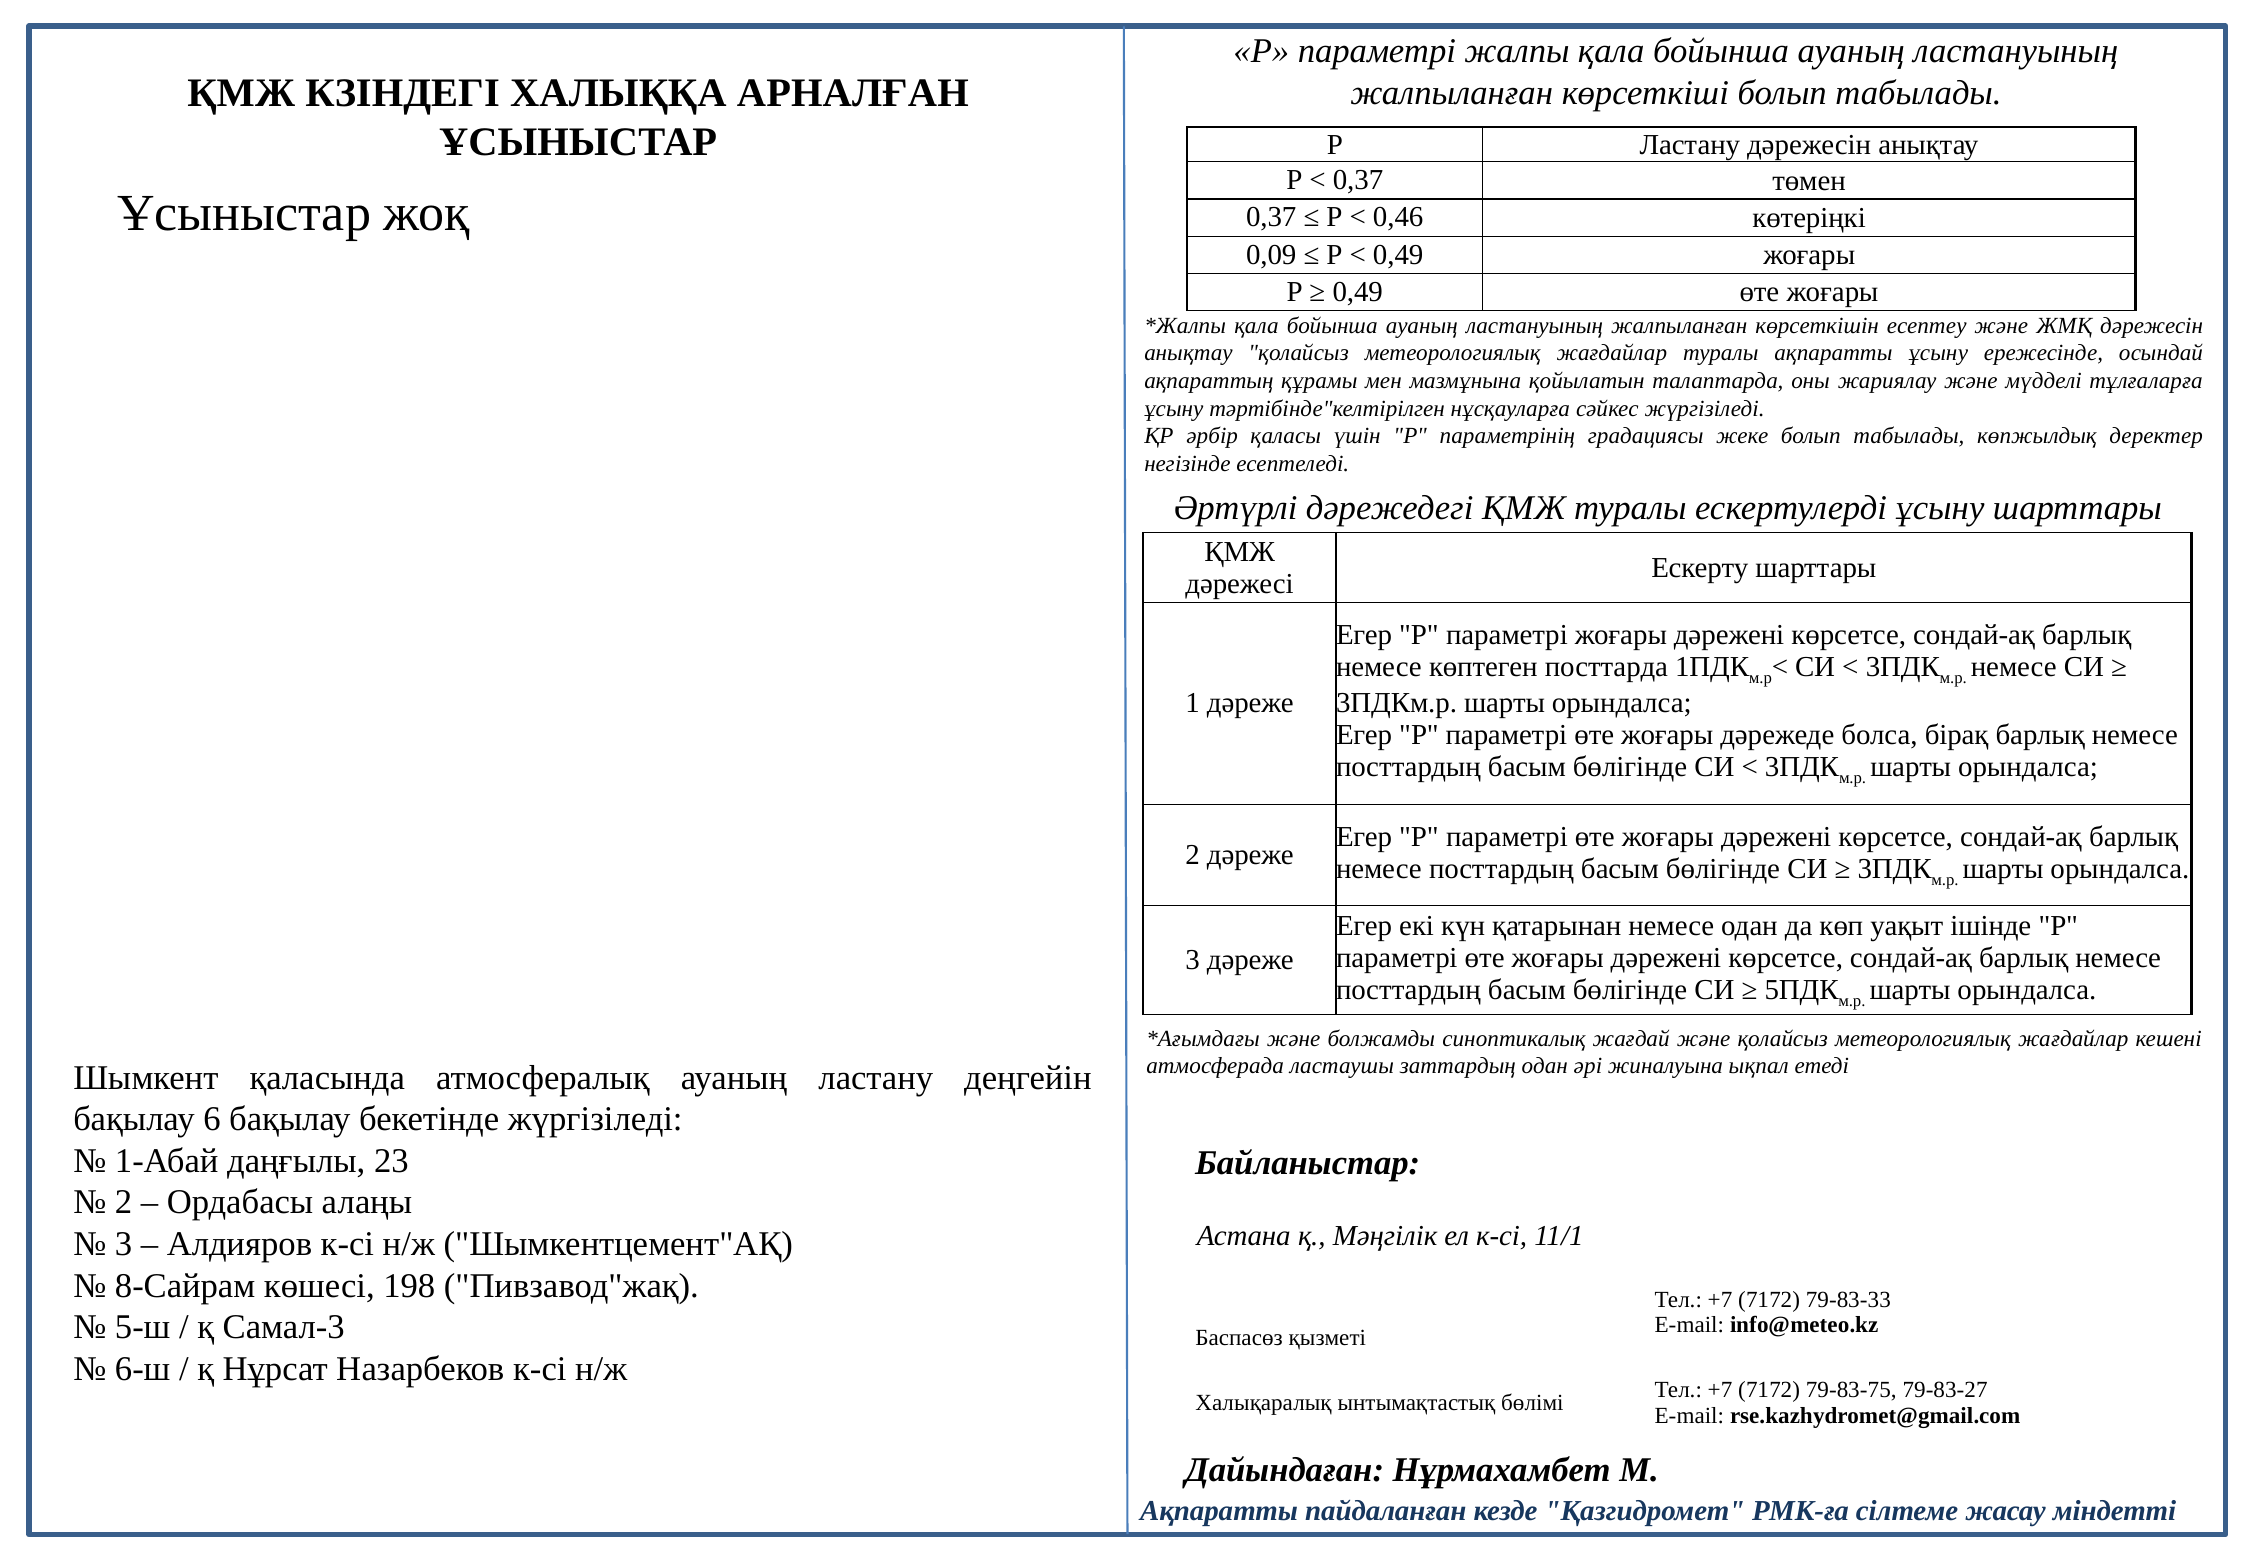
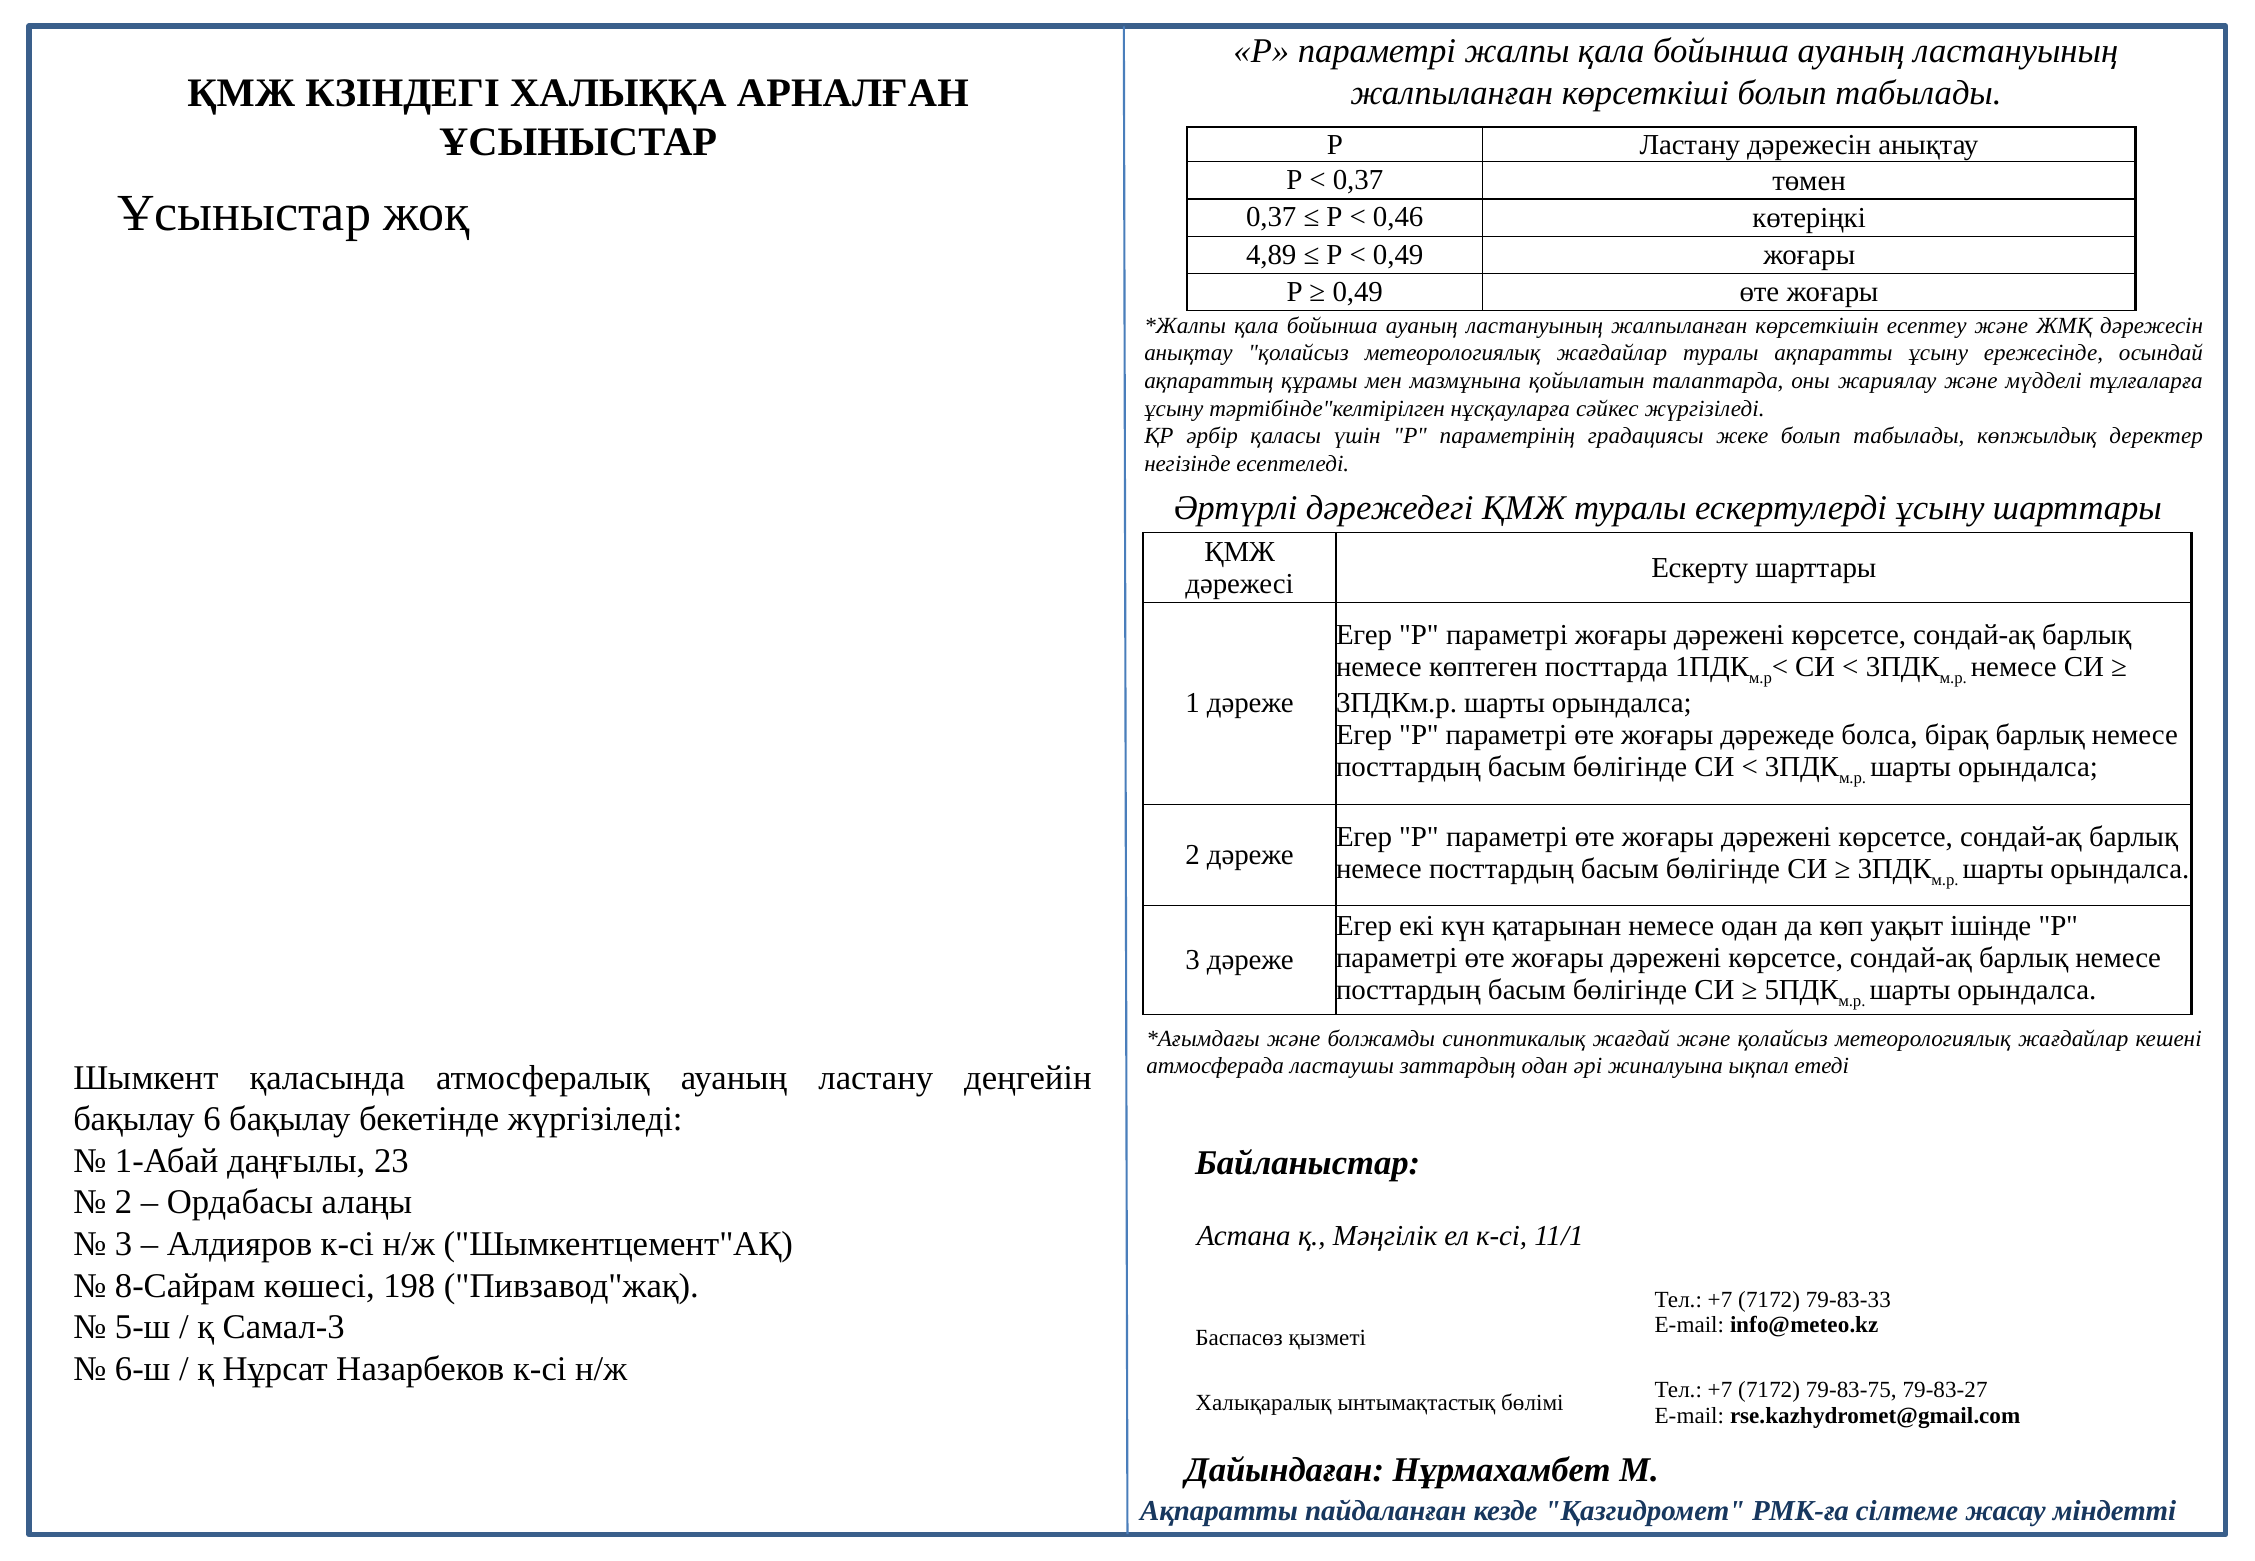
0,09: 0,09 -> 4,89
